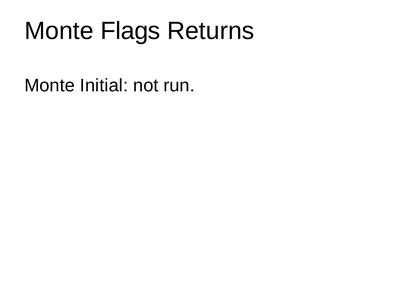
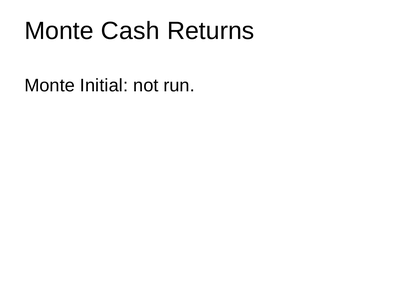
Flags: Flags -> Cash
